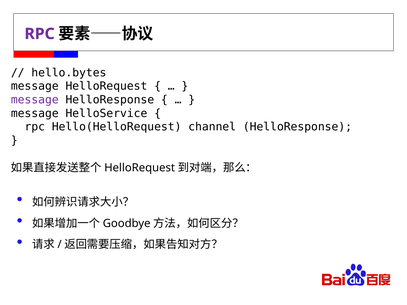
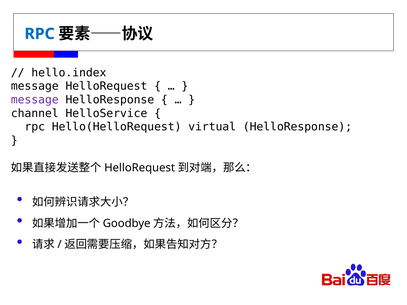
RPC at (40, 34) colour: purple -> blue
hello.bytes: hello.bytes -> hello.index
message at (35, 113): message -> channel
channel: channel -> virtual
